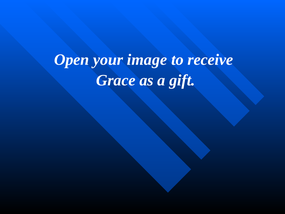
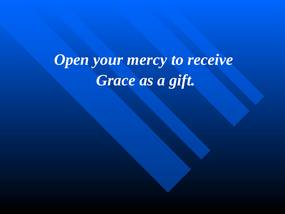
image: image -> mercy
